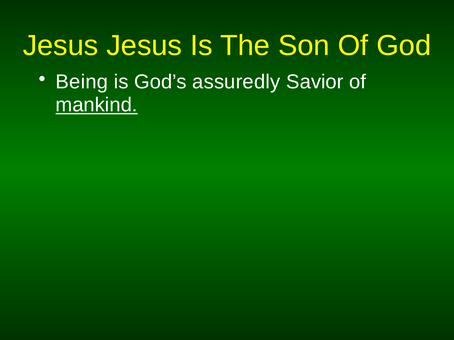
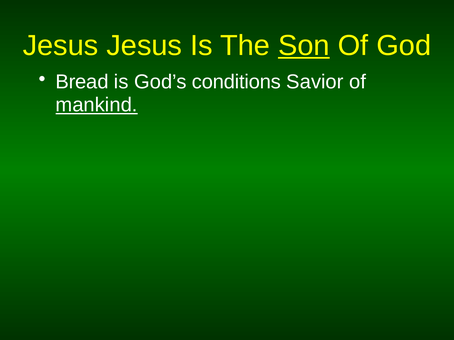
Son underline: none -> present
Being: Being -> Bread
assuredly: assuredly -> conditions
